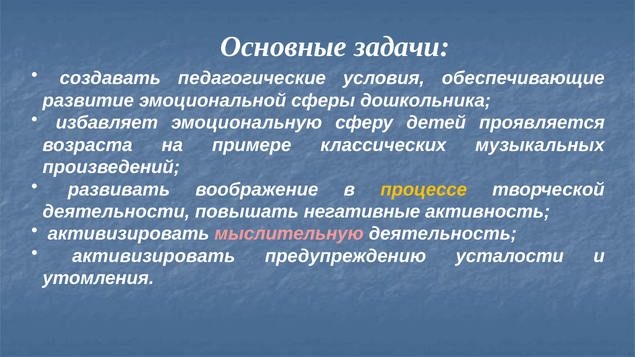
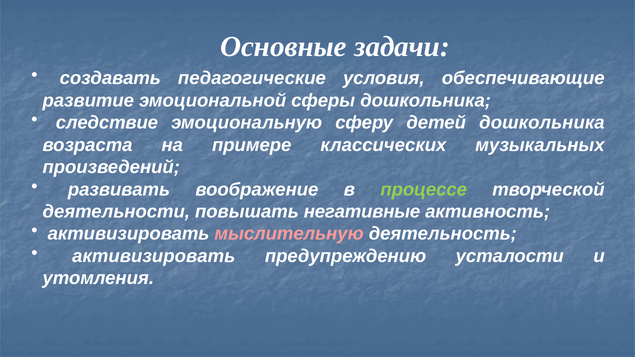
избавляет: избавляет -> следствие
детей проявляется: проявляется -> дошкольника
процессе colour: yellow -> light green
